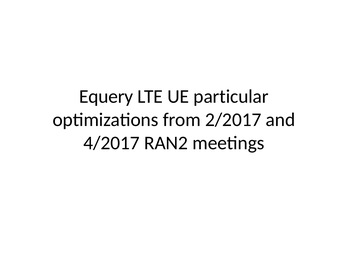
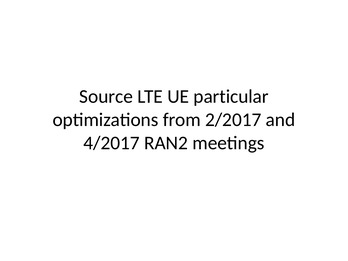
Equery: Equery -> Source
